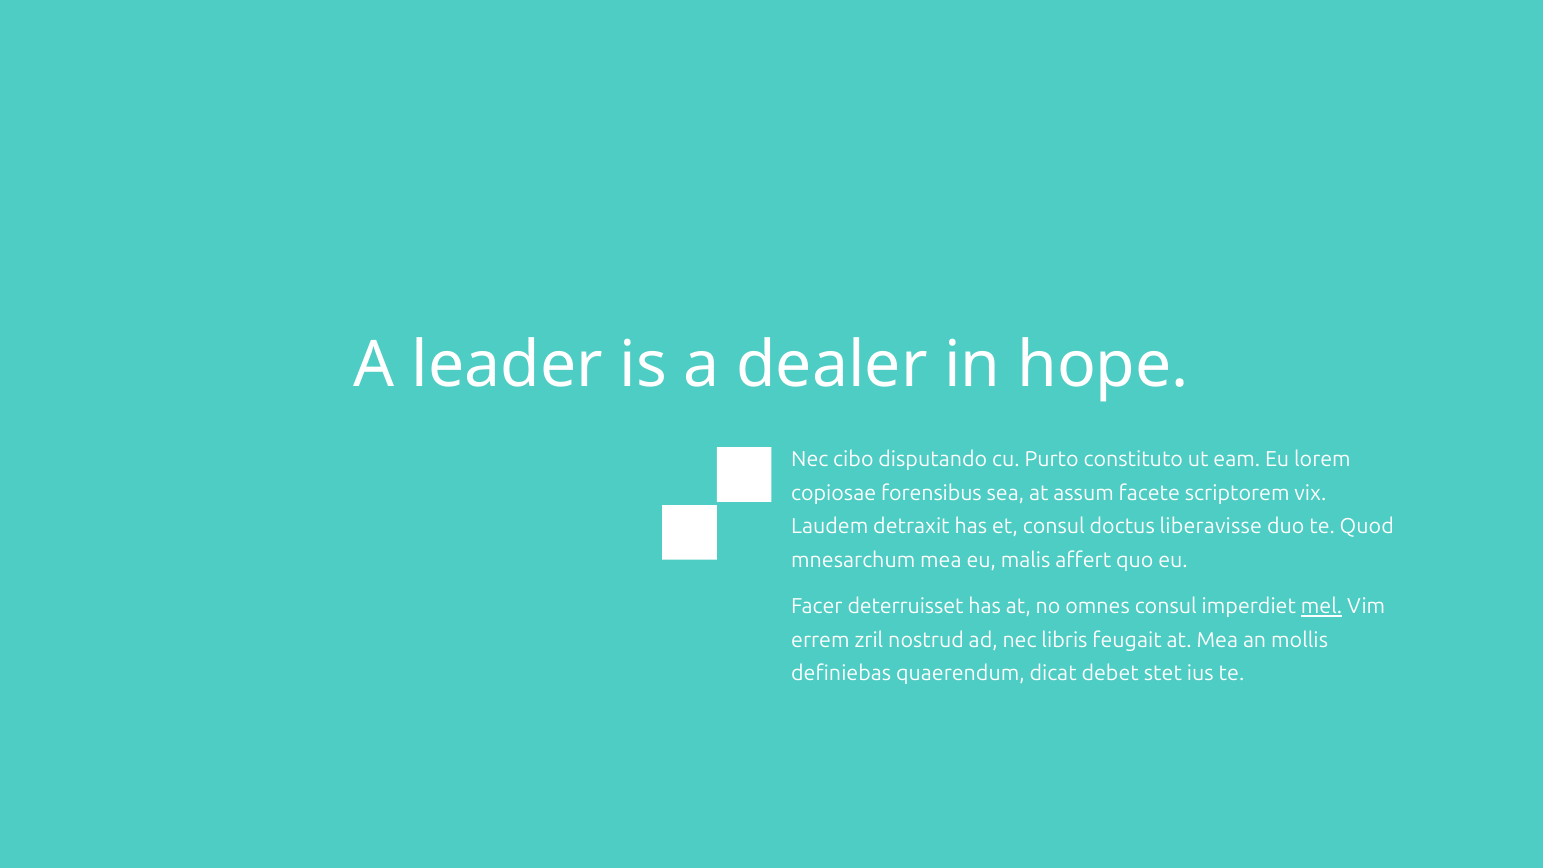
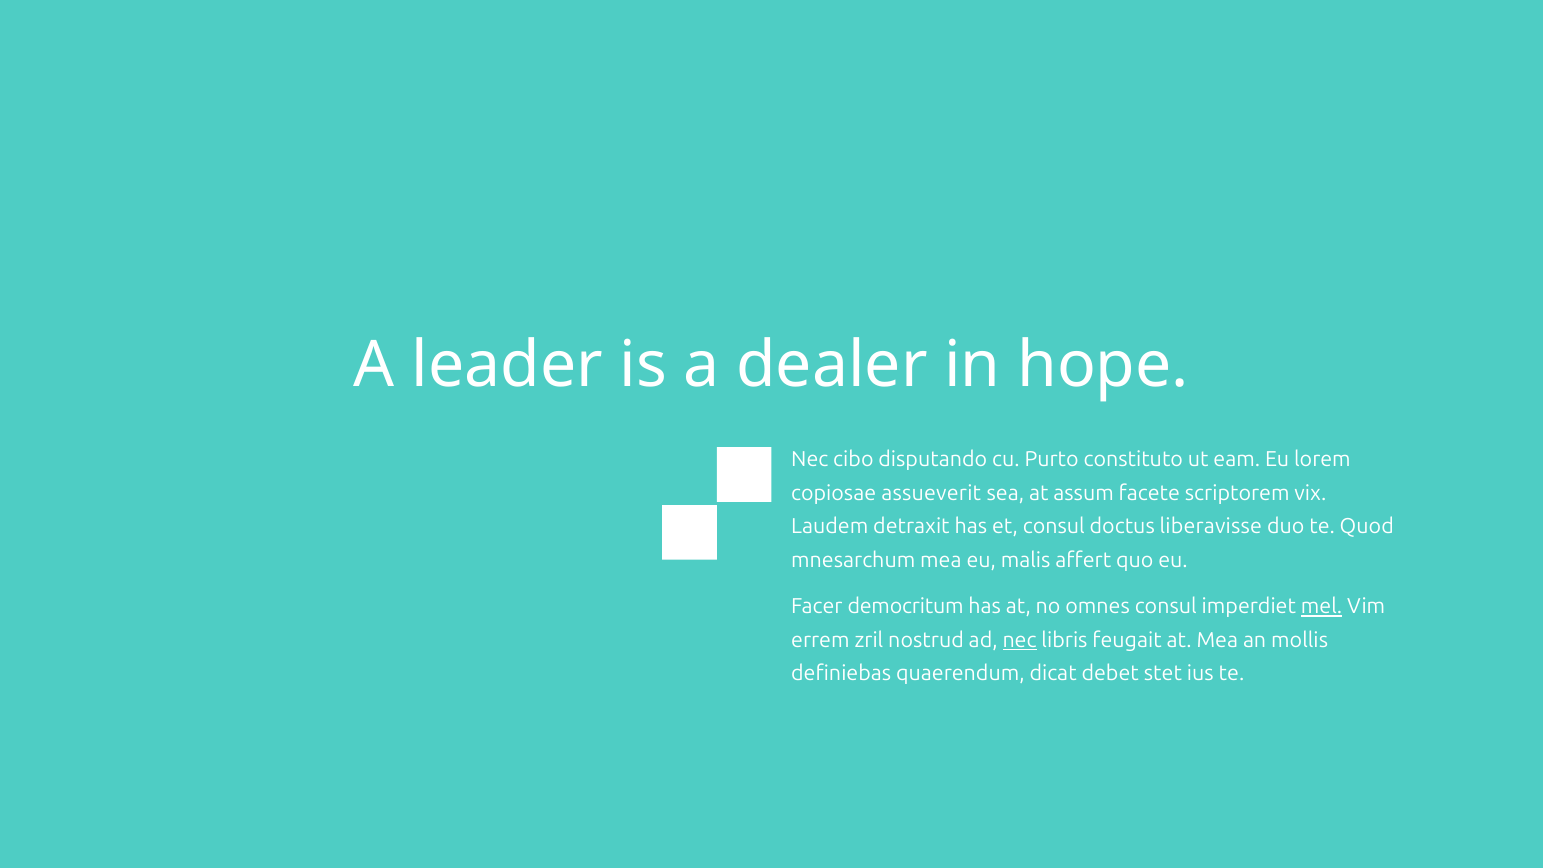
forensibus: forensibus -> assueverit
deterruisset: deterruisset -> democritum
nec at (1020, 640) underline: none -> present
